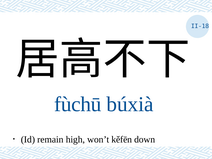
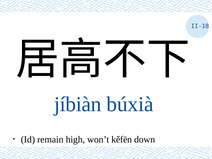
fùchū: fùchū -> jíbiàn
